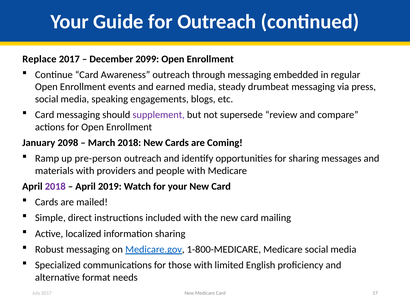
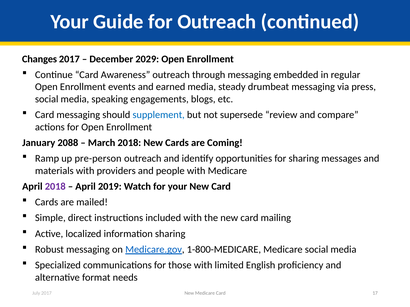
Replace: Replace -> Changes
2099: 2099 -> 2029
supplement colour: purple -> blue
2098: 2098 -> 2088
